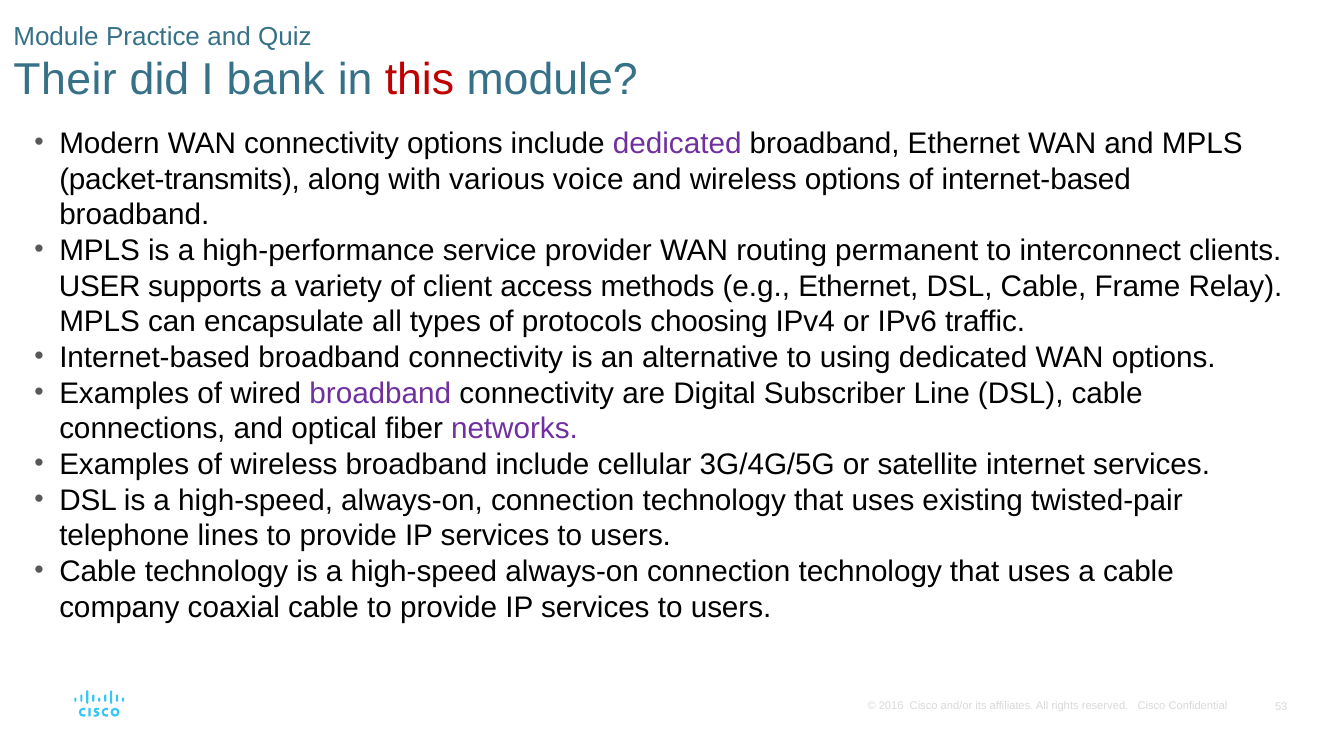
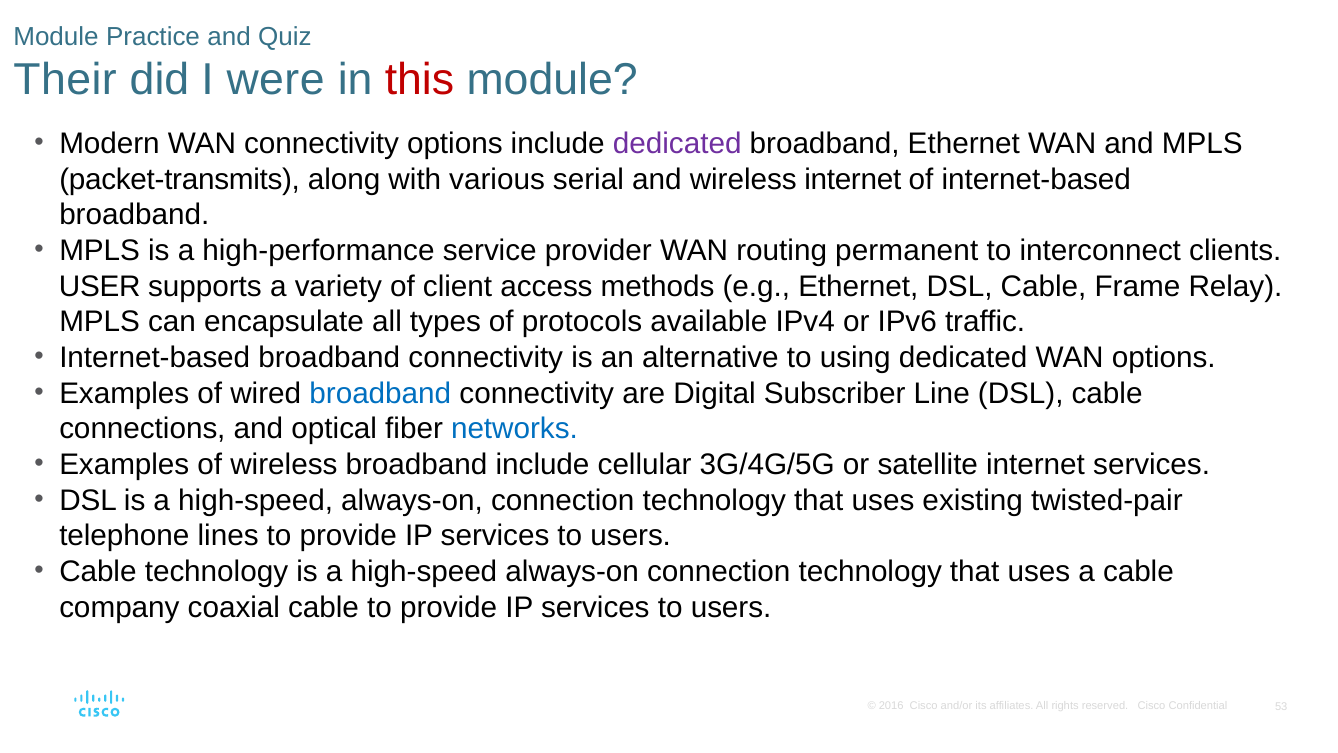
bank: bank -> were
voice: voice -> serial
wireless options: options -> internet
choosing: choosing -> available
broadband at (380, 393) colour: purple -> blue
networks colour: purple -> blue
